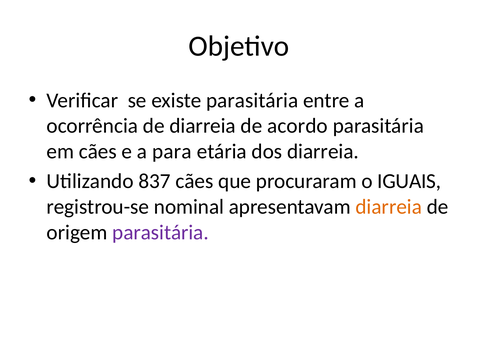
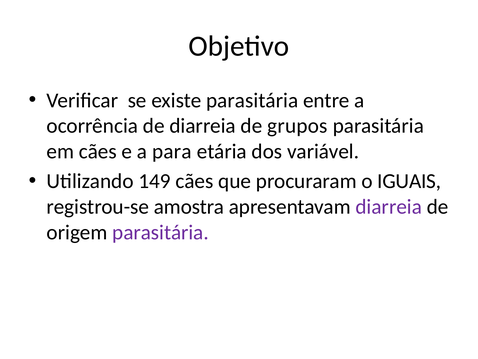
acordo: acordo -> grupos
dos diarreia: diarreia -> variável
837: 837 -> 149
nominal: nominal -> amostra
diarreia at (389, 207) colour: orange -> purple
